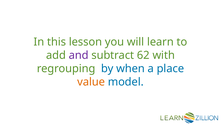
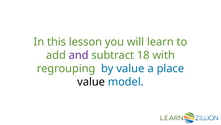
62: 62 -> 18
by when: when -> value
value at (91, 81) colour: orange -> black
